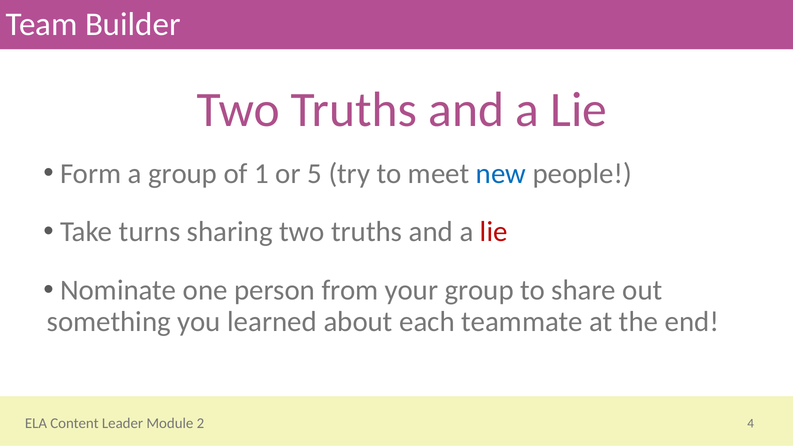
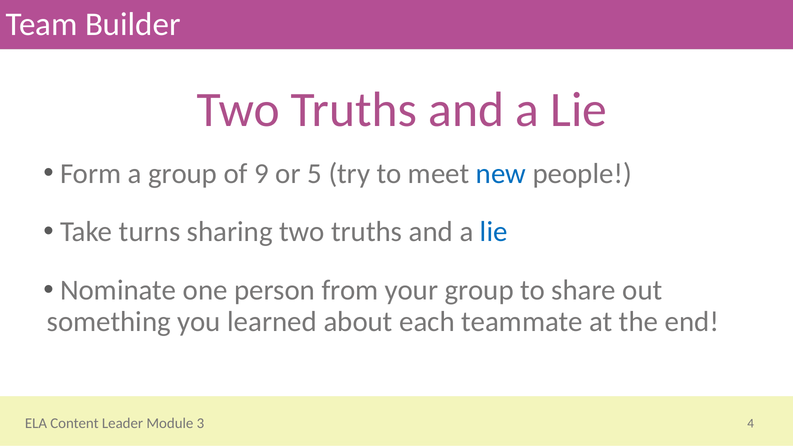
1: 1 -> 9
lie at (494, 232) colour: red -> blue
2: 2 -> 3
